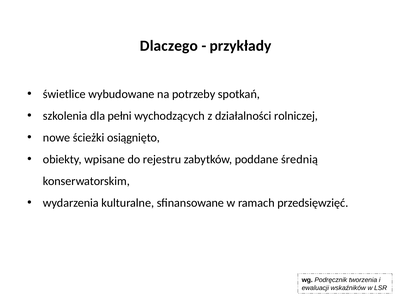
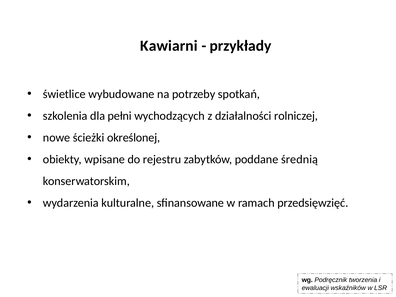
Dlaczego: Dlaczego -> Kawiarni
osiągnięto: osiągnięto -> określonej
